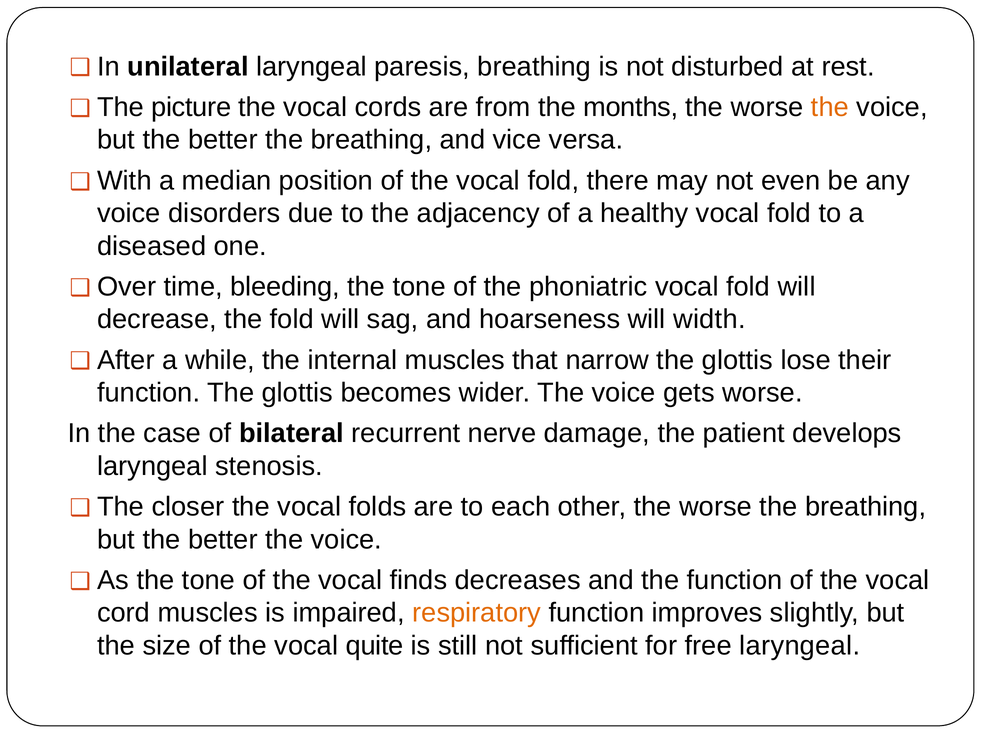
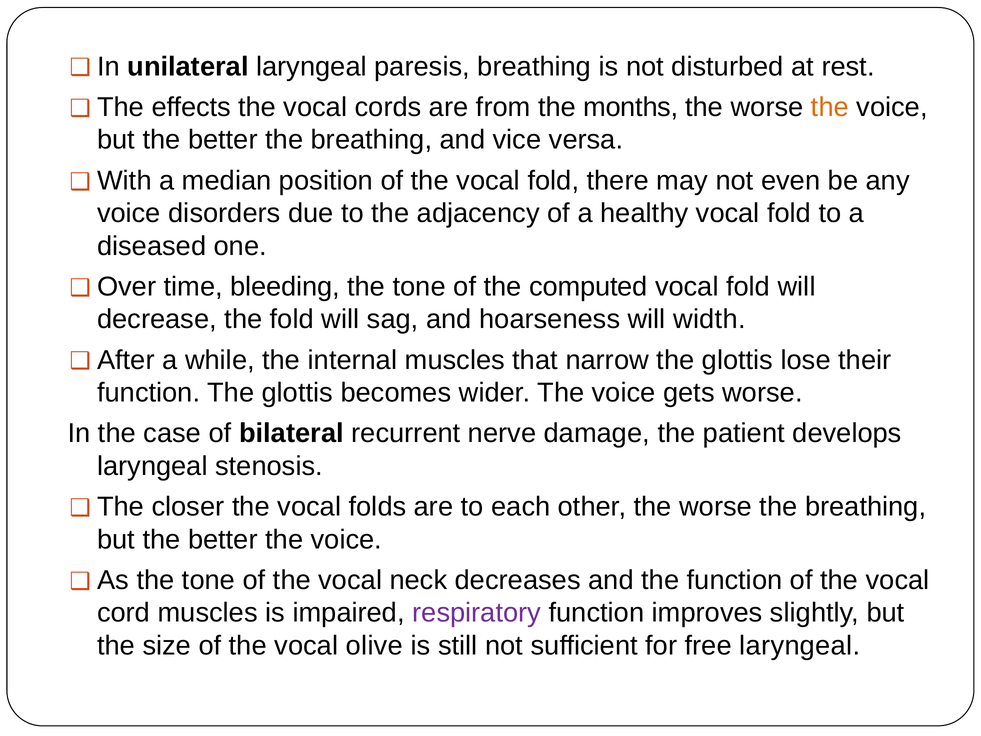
picture: picture -> effects
phoniatric: phoniatric -> computed
finds: finds -> neck
respiratory colour: orange -> purple
quite: quite -> olive
